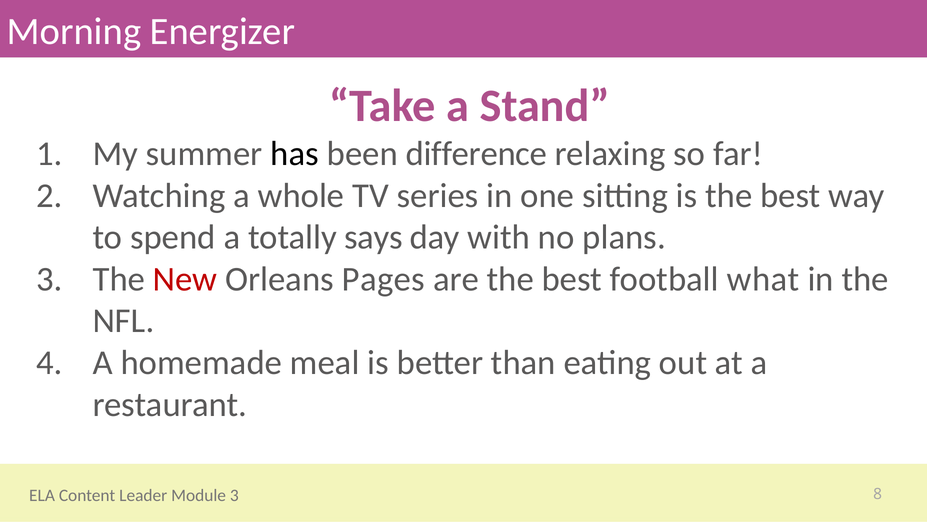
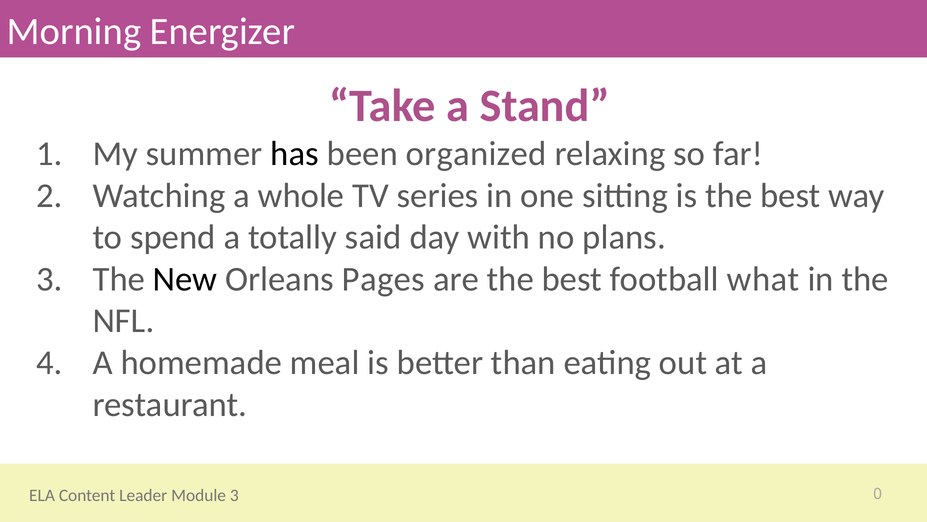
difference: difference -> organized
says: says -> said
New colour: red -> black
8: 8 -> 0
